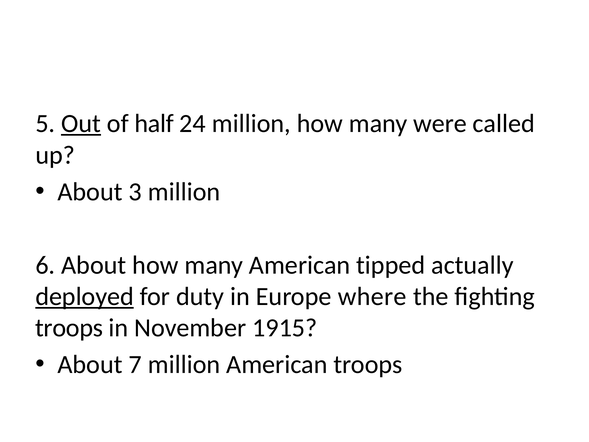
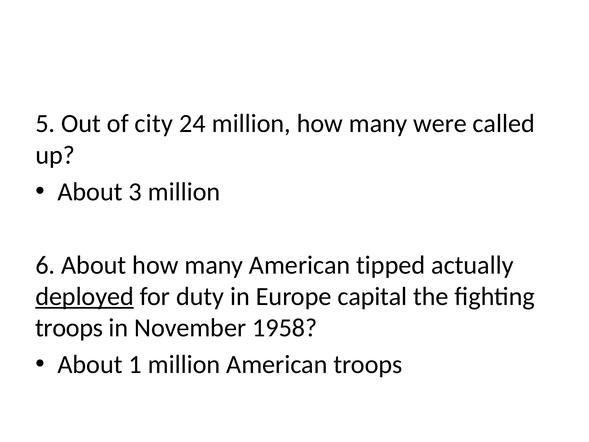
Out underline: present -> none
half: half -> city
where: where -> capital
1915: 1915 -> 1958
7: 7 -> 1
